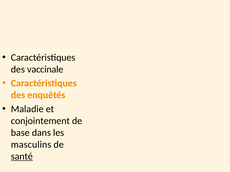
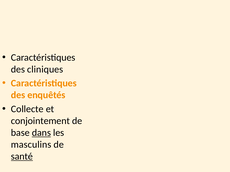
vaccinale: vaccinale -> cliniques
Maladie: Maladie -> Collecte
dans underline: none -> present
